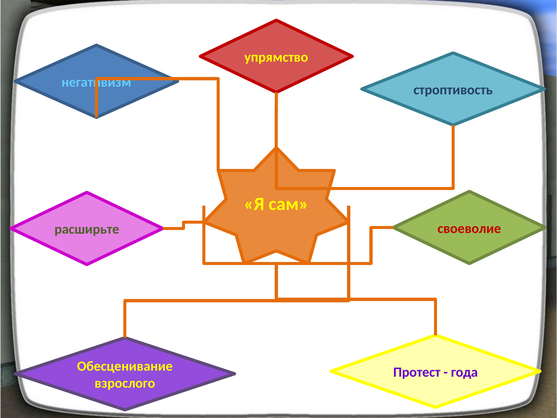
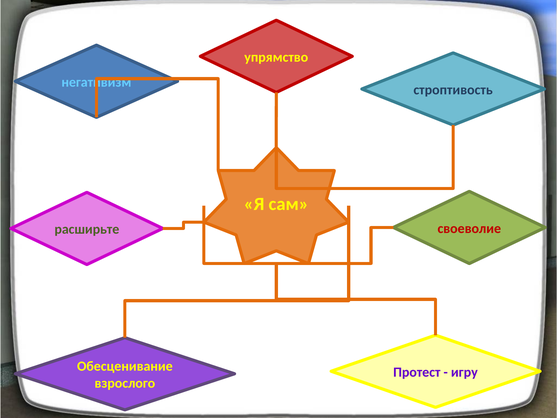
года: года -> игру
